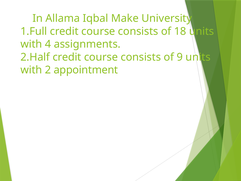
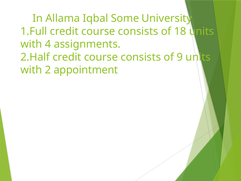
Make: Make -> Some
